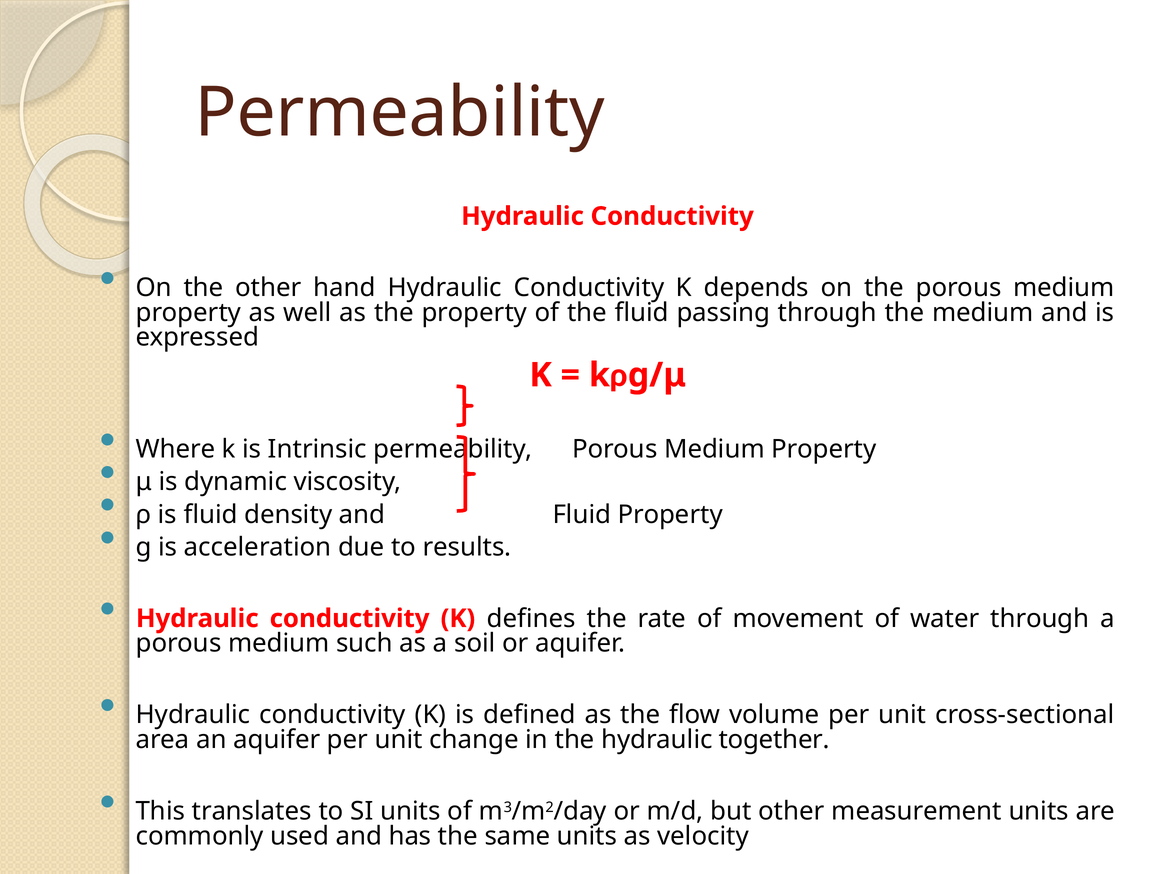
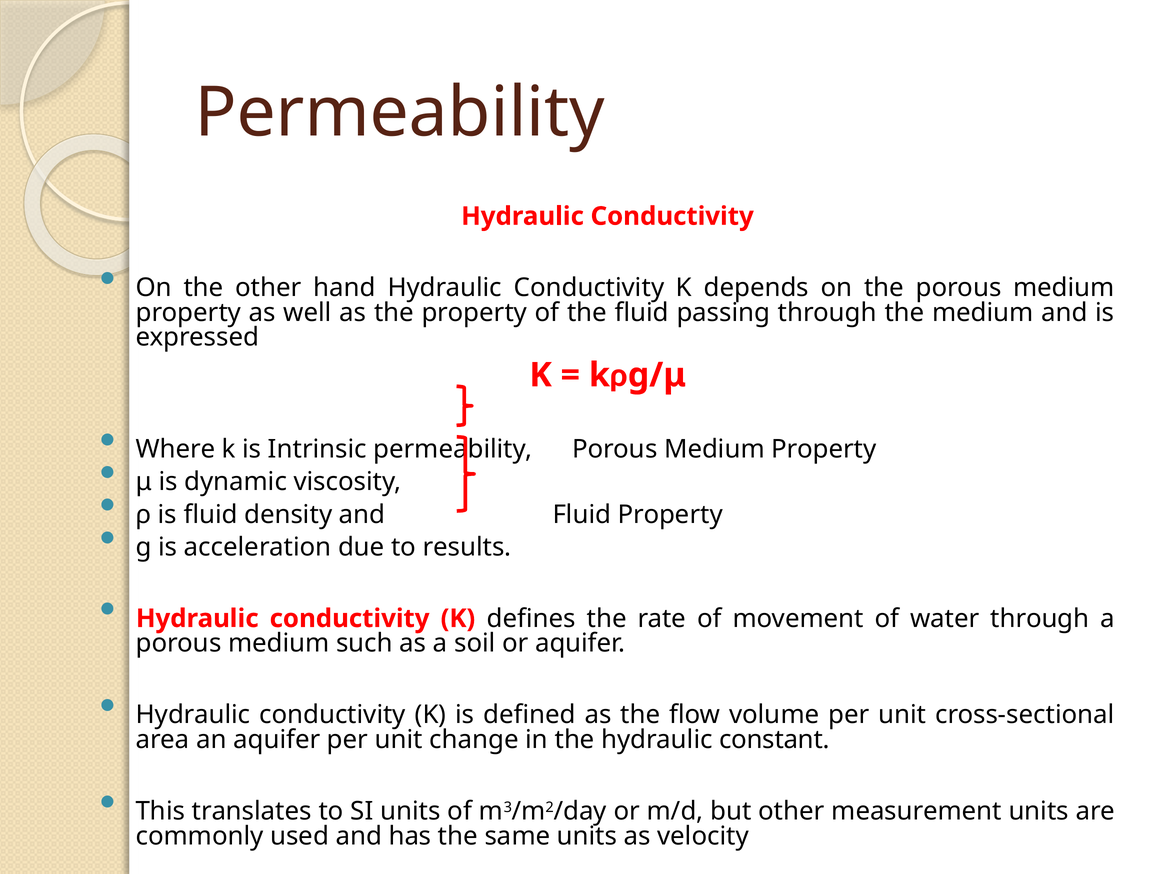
together: together -> constant
